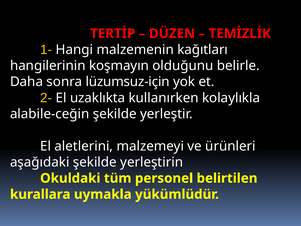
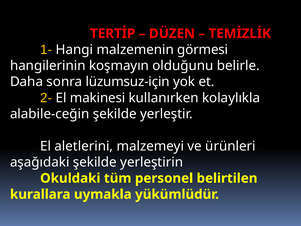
kağıtları: kağıtları -> görmesi
uzaklıkta: uzaklıkta -> makinesi
